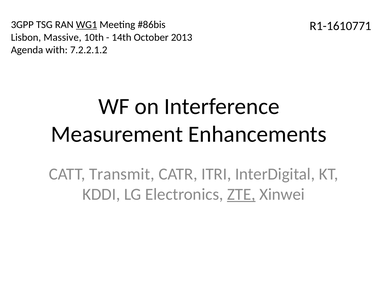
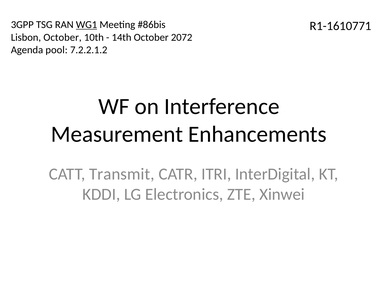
Lisbon Massive: Massive -> October
2013: 2013 -> 2072
with: with -> pool
ZTE underline: present -> none
